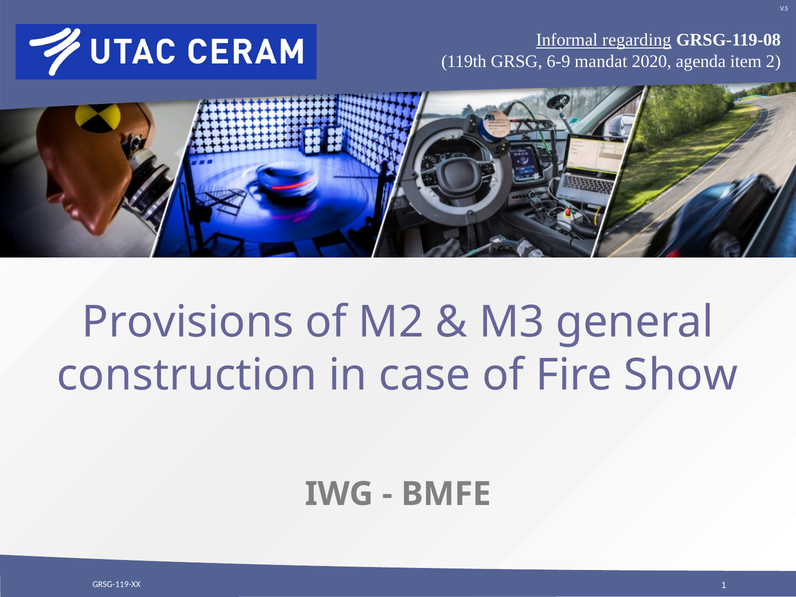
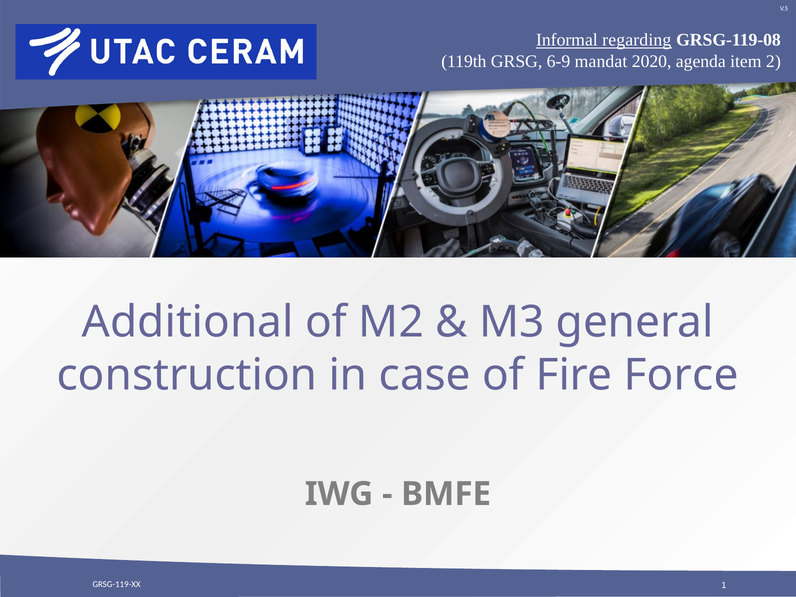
Provisions: Provisions -> Additional
Show: Show -> Force
